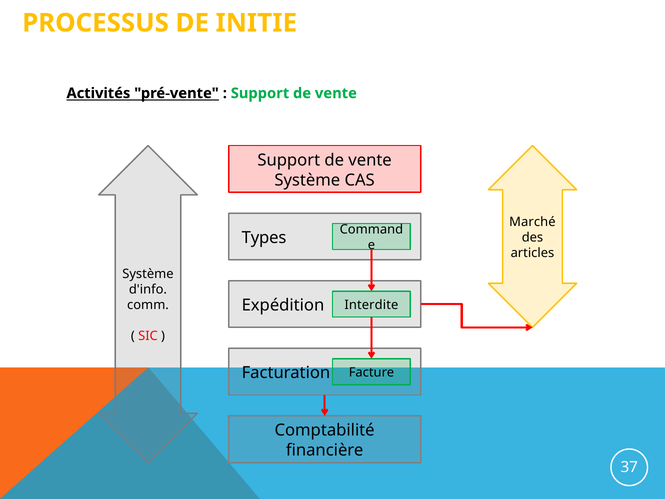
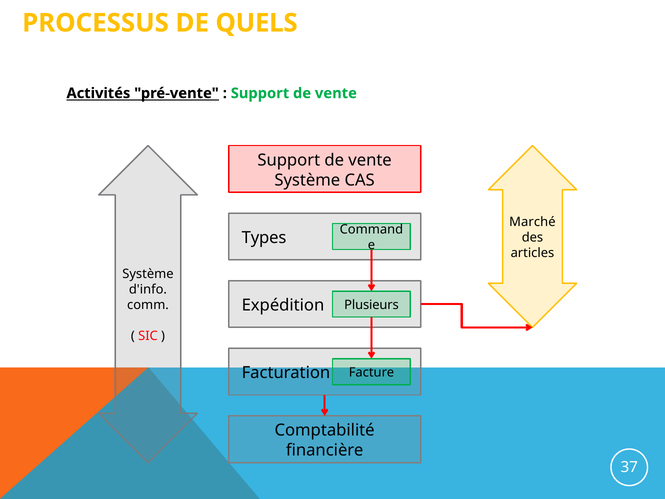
INITIE: INITIE -> QUELS
Interdite: Interdite -> Plusieurs
